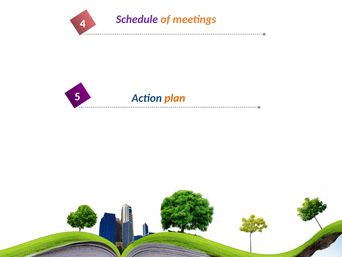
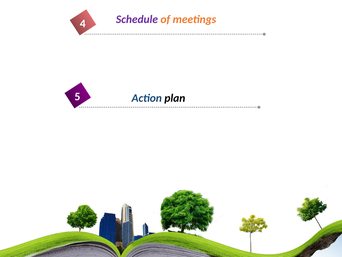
plan colour: orange -> black
